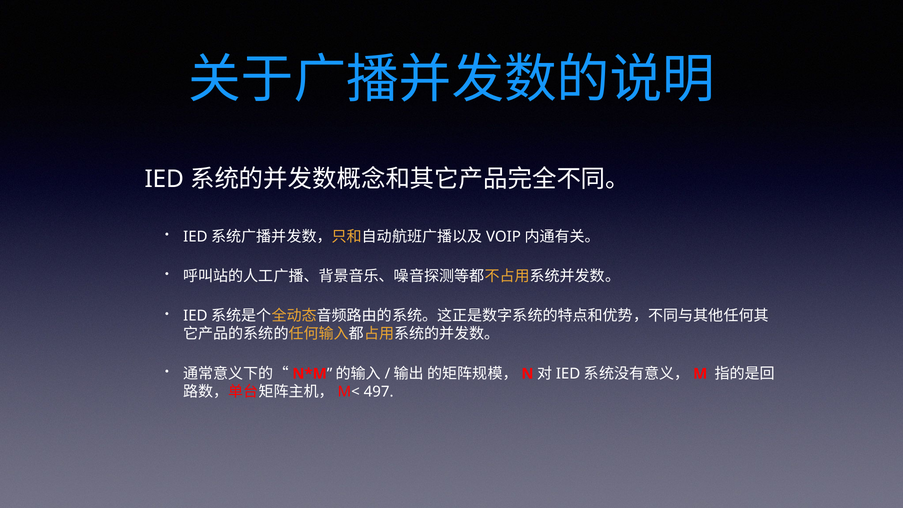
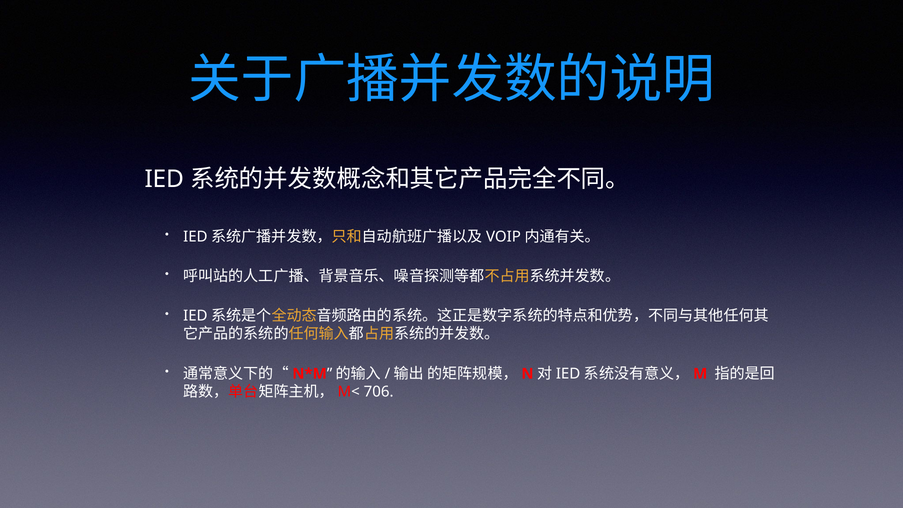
497: 497 -> 706
